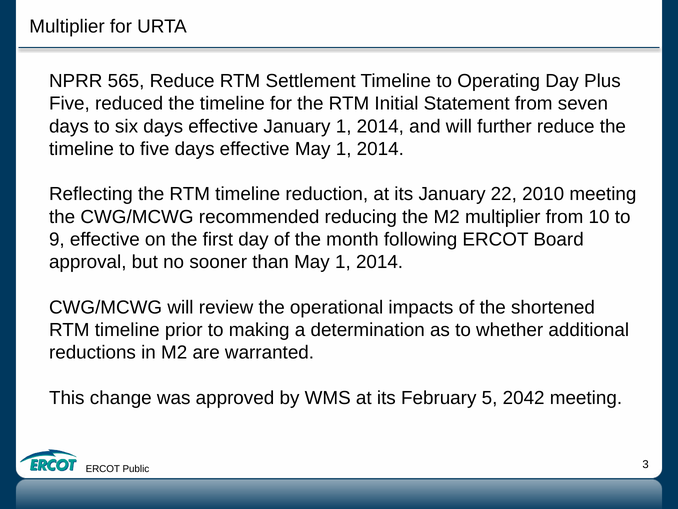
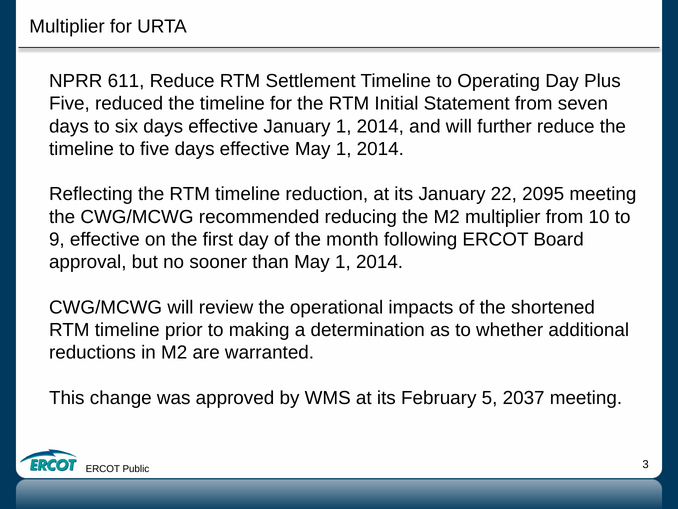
565: 565 -> 611
2010: 2010 -> 2095
2042: 2042 -> 2037
